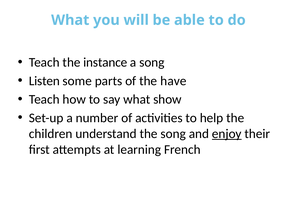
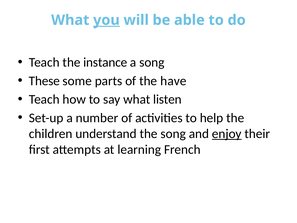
you underline: none -> present
Listen: Listen -> These
show: show -> listen
